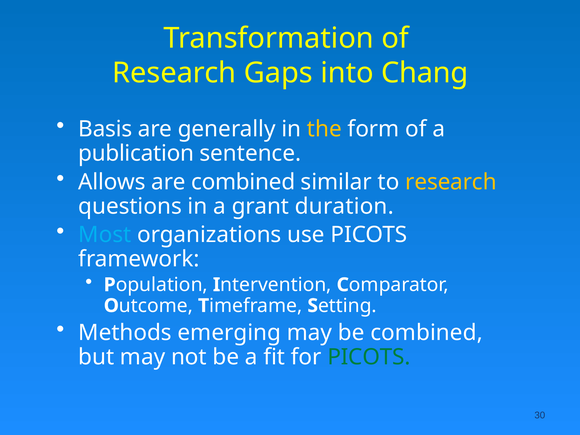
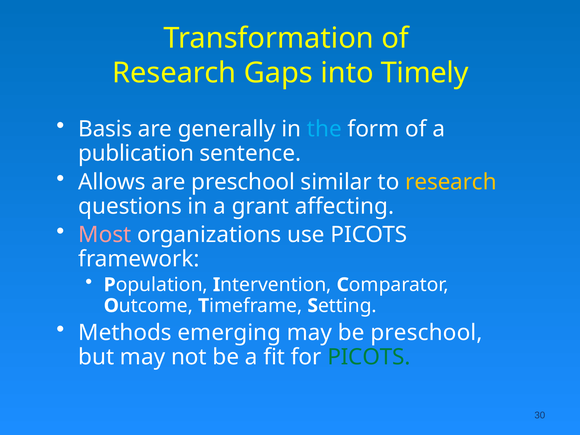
Chang: Chang -> Timely
the colour: yellow -> light blue
are combined: combined -> preschool
duration: duration -> affecting
Most colour: light blue -> pink
be combined: combined -> preschool
